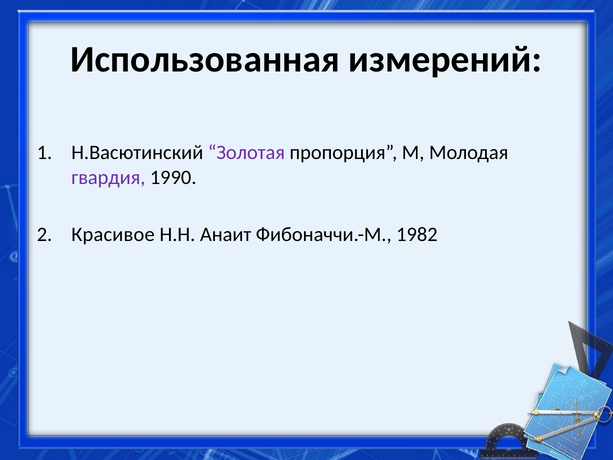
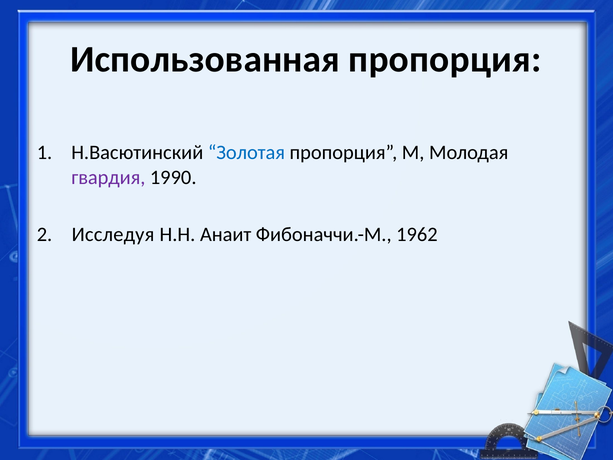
Использованная измерений: измерений -> пропорция
Золотая colour: purple -> blue
Красивое: Красивое -> Исследуя
1982: 1982 -> 1962
